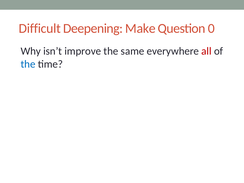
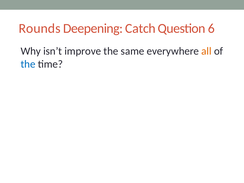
Difficult: Difficult -> Rounds
Make: Make -> Catch
0: 0 -> 6
all colour: red -> orange
